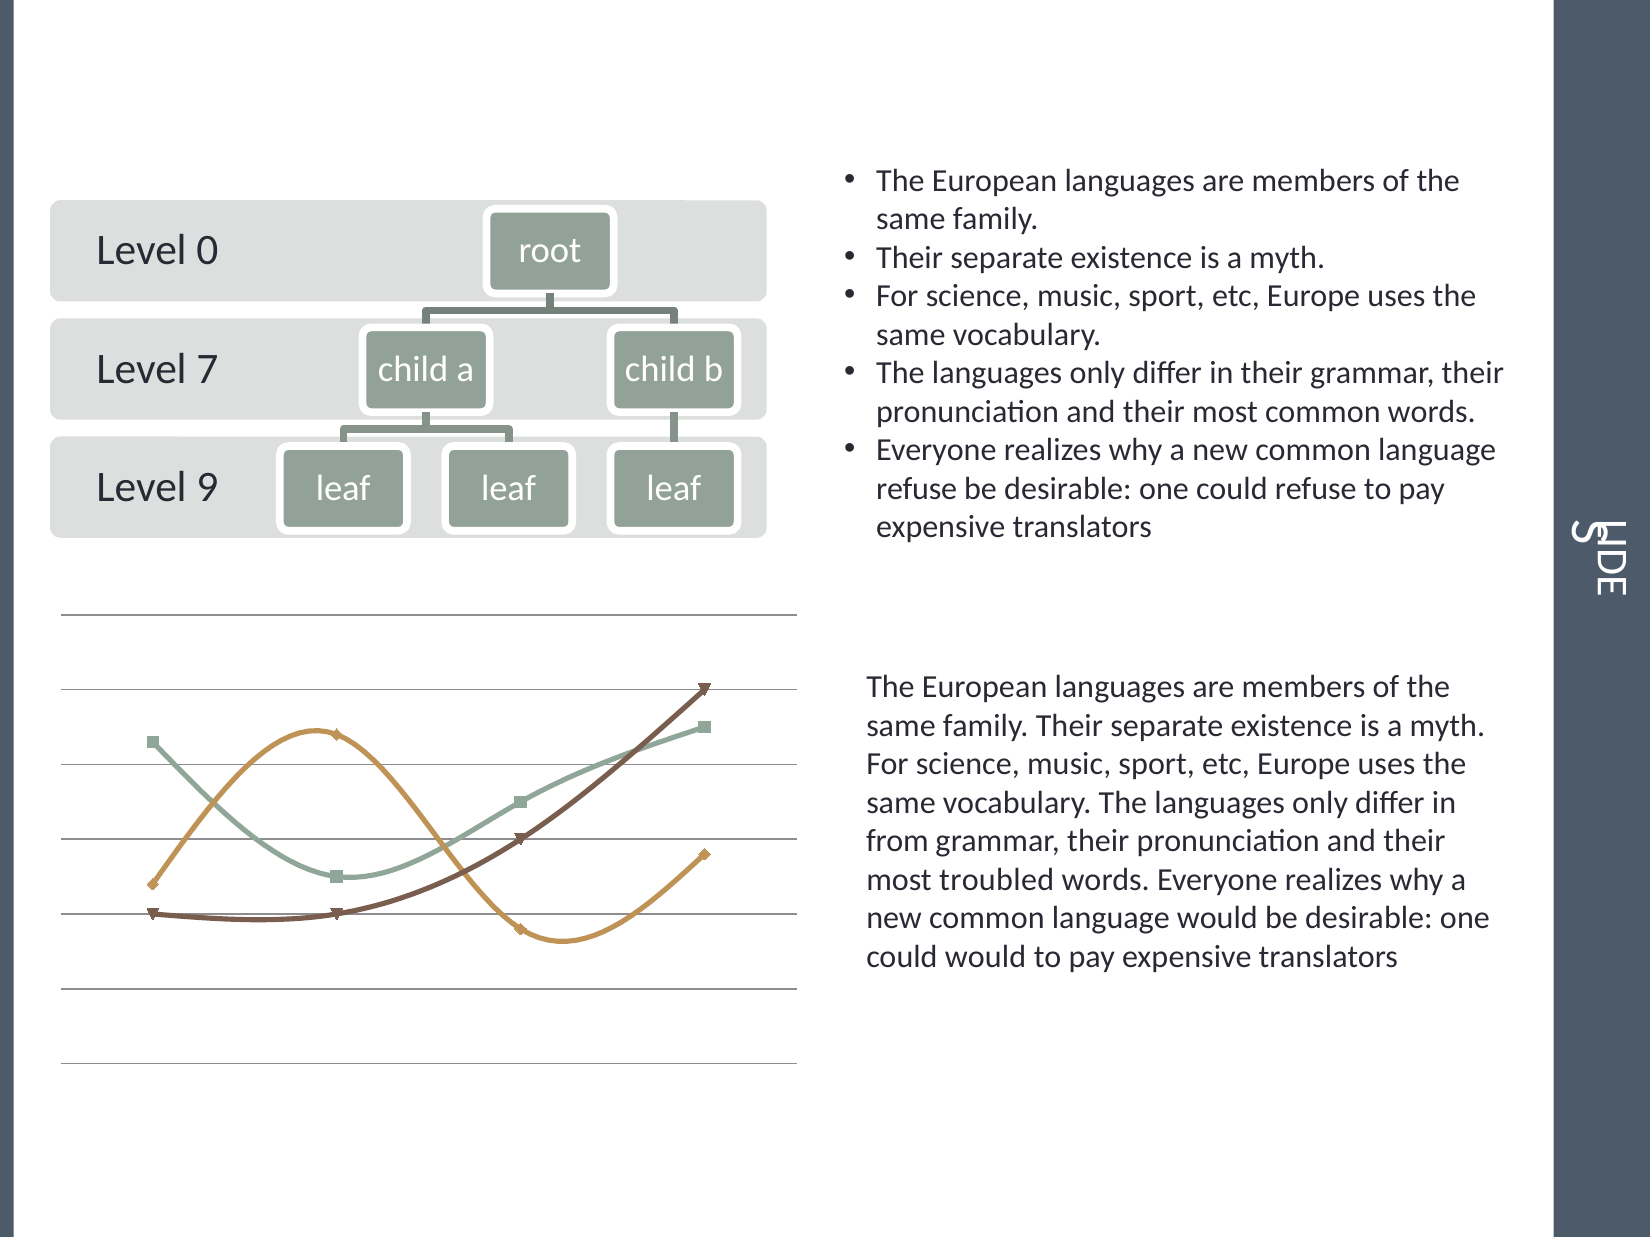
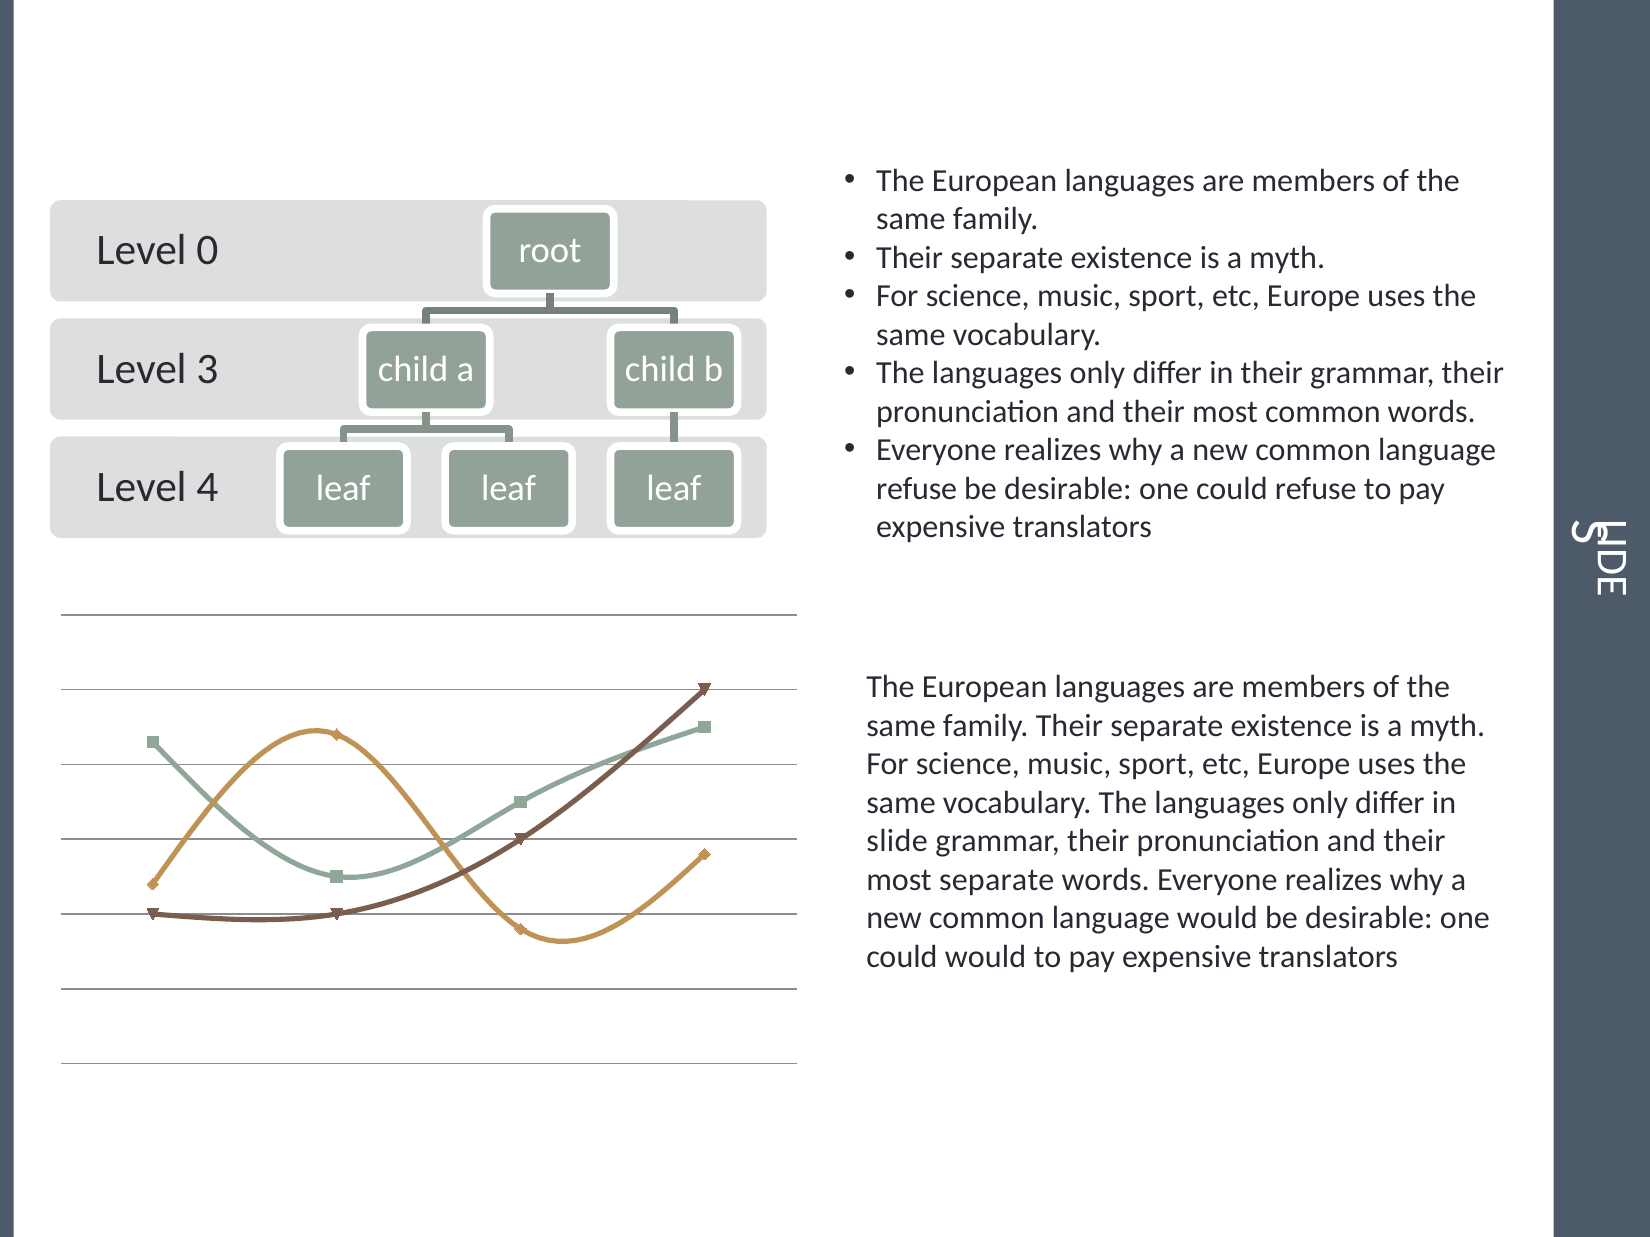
7: 7 -> 3
9: 9 -> 4
from: from -> slide
most troubled: troubled -> separate
